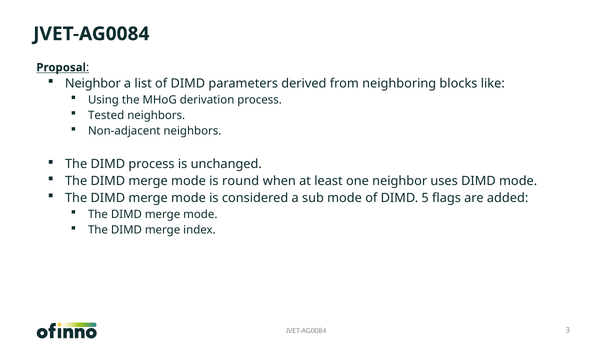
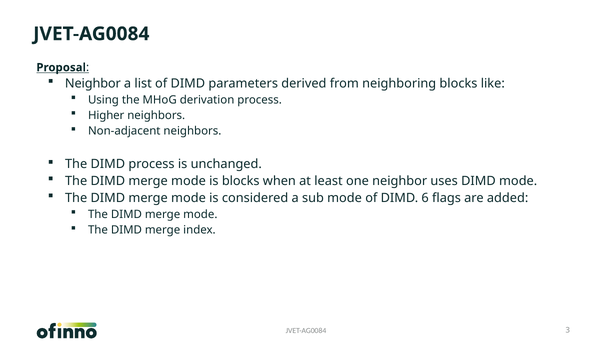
Tested: Tested -> Higher
is round: round -> blocks
5: 5 -> 6
